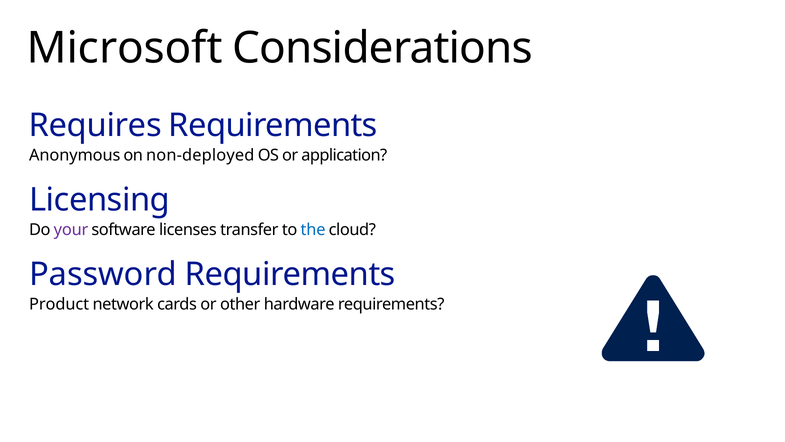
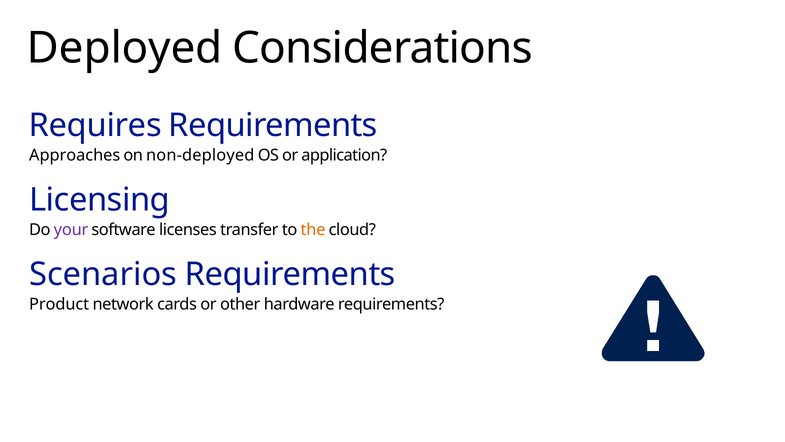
Microsoft: Microsoft -> Deployed
Anonymous: Anonymous -> Approaches
the colour: blue -> orange
Password: Password -> Scenarios
